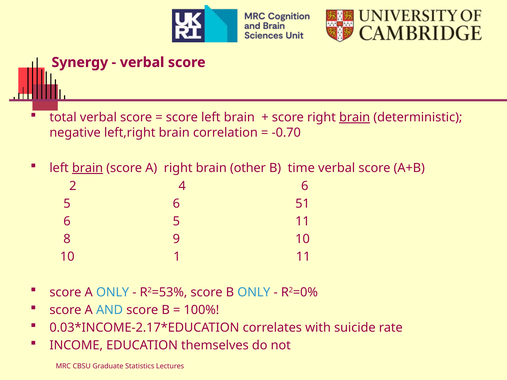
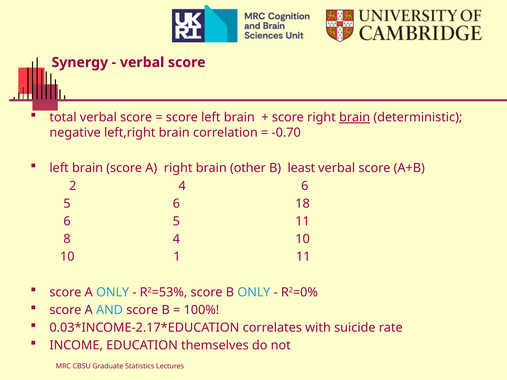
brain at (88, 168) underline: present -> none
time: time -> least
51: 51 -> 18
8 9: 9 -> 4
